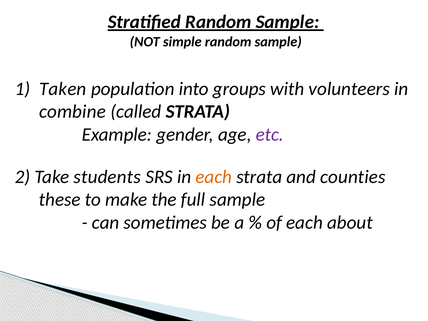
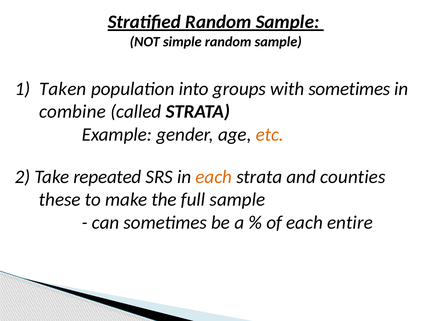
with volunteers: volunteers -> sometimes
etc colour: purple -> orange
students: students -> repeated
about: about -> entire
